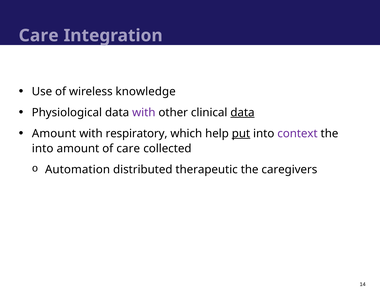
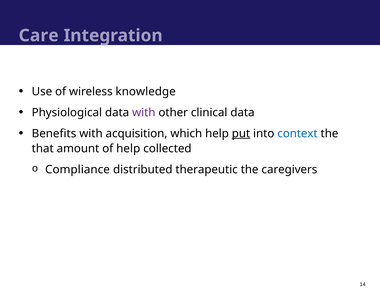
data at (242, 112) underline: present -> none
Amount at (54, 133): Amount -> Benefits
respiratory: respiratory -> acquisition
context colour: purple -> blue
into at (43, 148): into -> that
of care: care -> help
Automation: Automation -> Compliance
